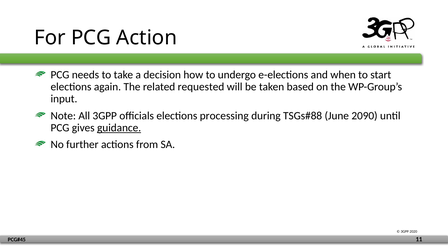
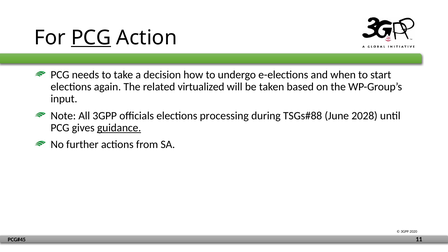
PCG at (91, 38) underline: none -> present
requested: requested -> virtualized
2090: 2090 -> 2028
